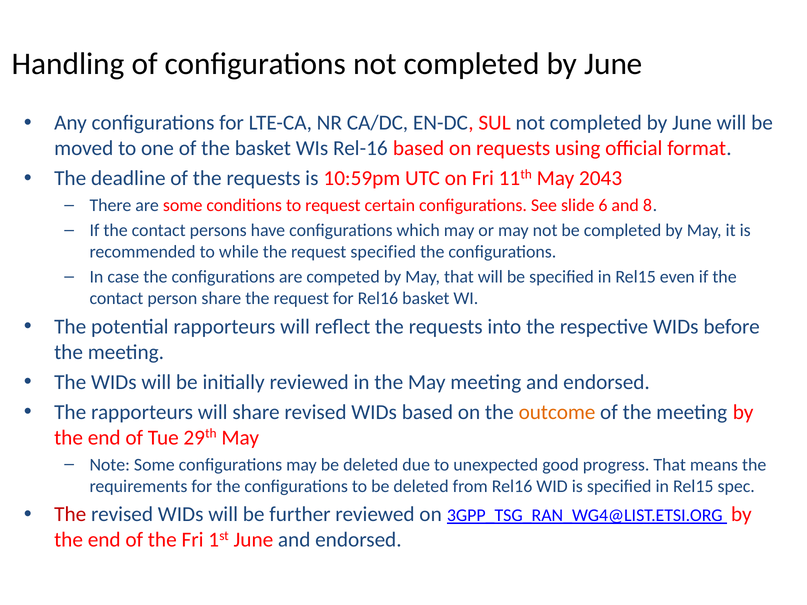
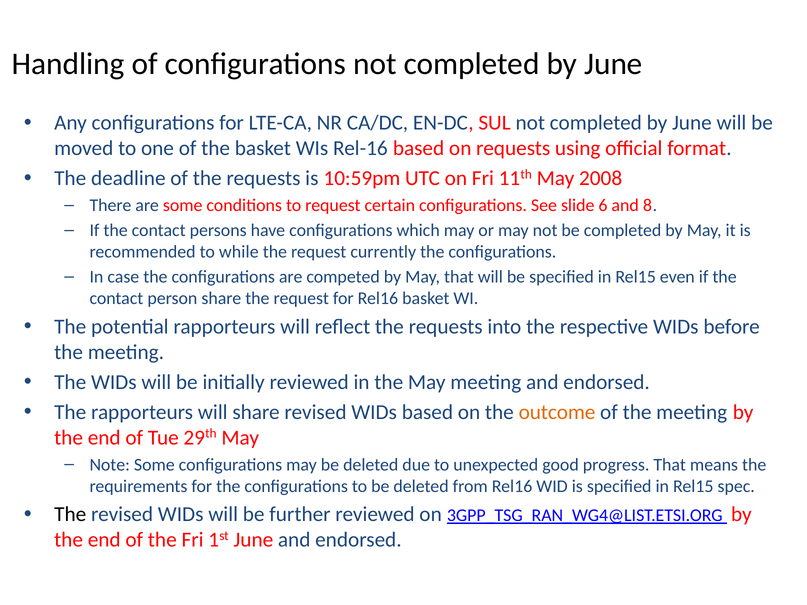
2043: 2043 -> 2008
request specified: specified -> currently
The at (70, 515) colour: red -> black
